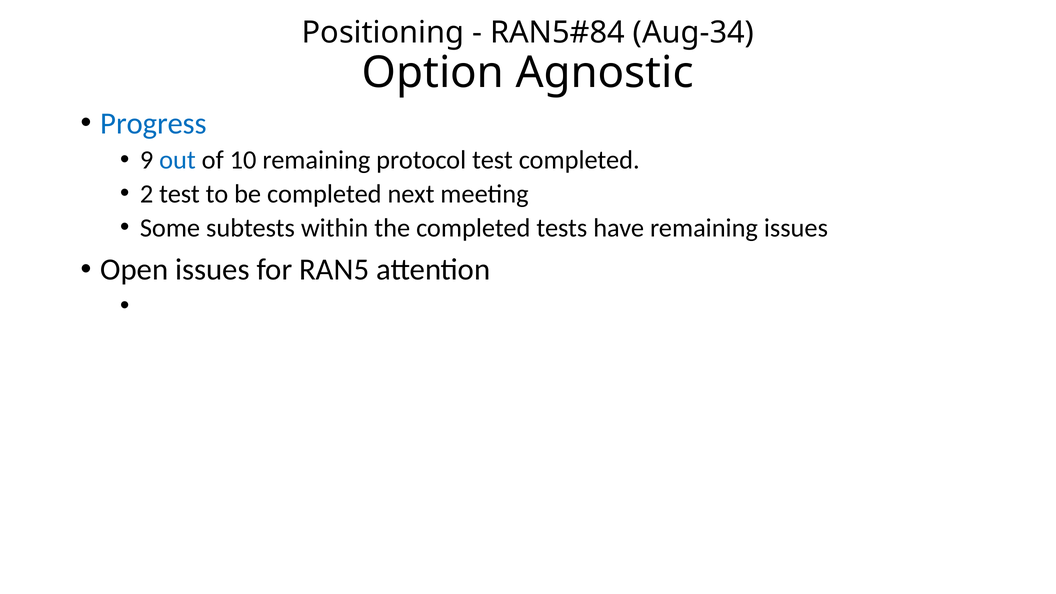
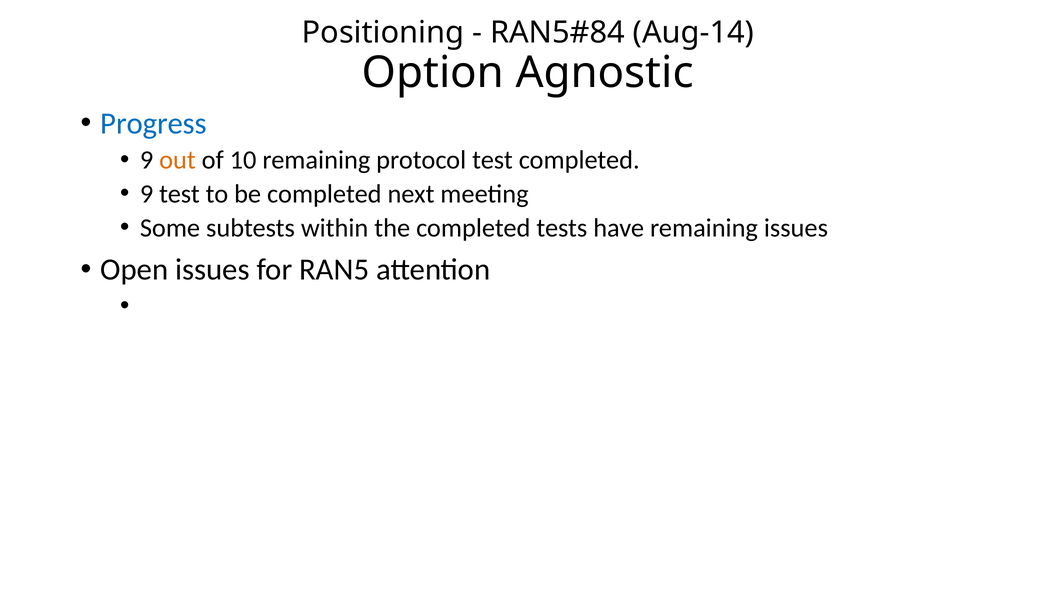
Aug-34: Aug-34 -> Aug-14
out colour: blue -> orange
2 at (147, 194): 2 -> 9
